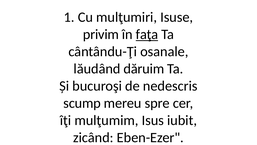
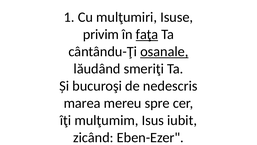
osanale underline: none -> present
dăruim: dăruim -> smeriţi
scump: scump -> marea
